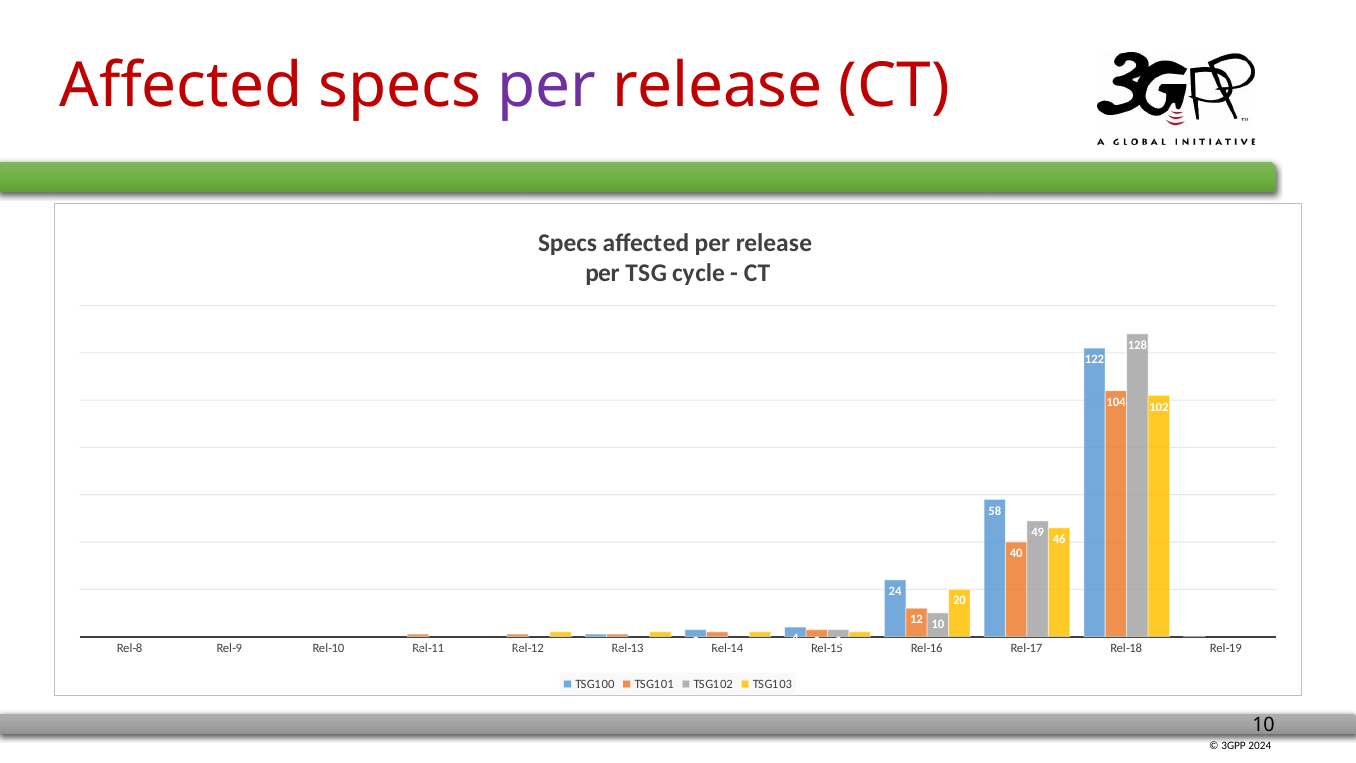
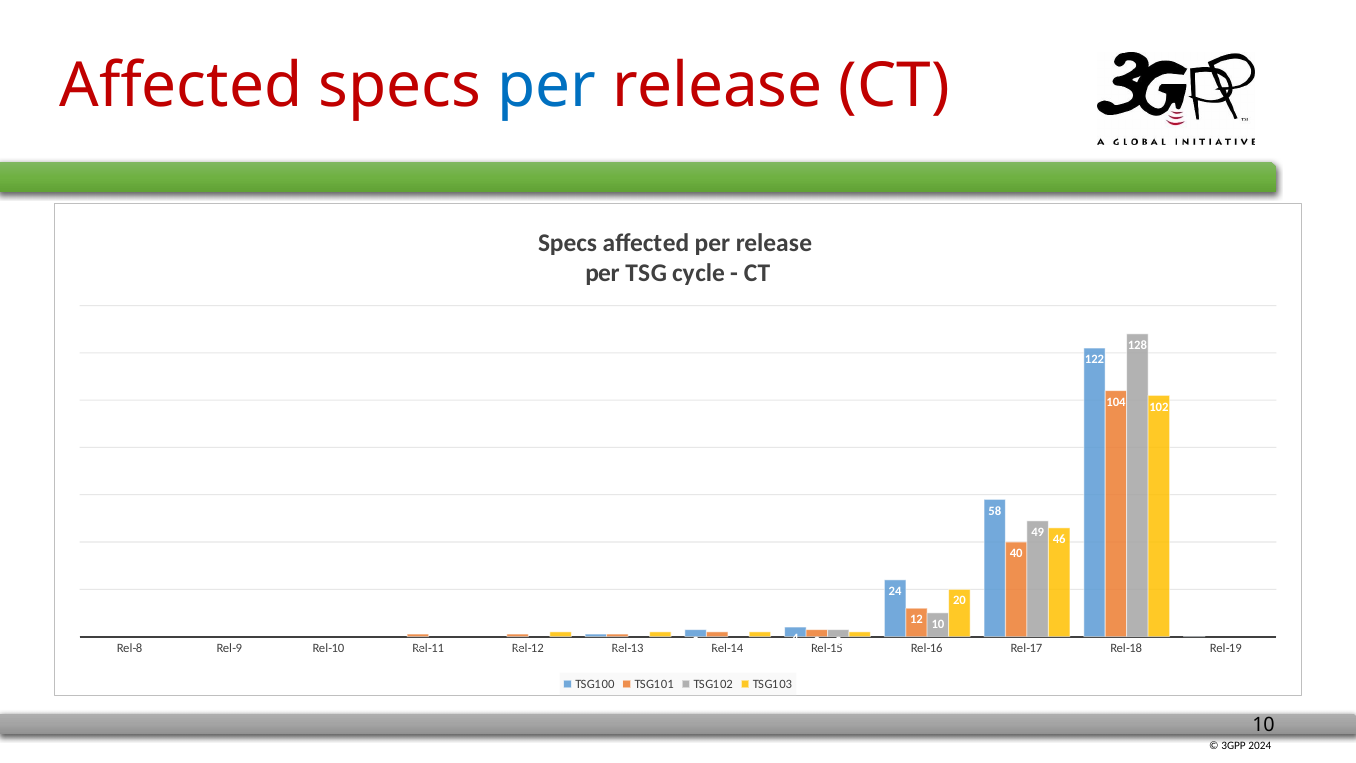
per at (547, 86) colour: purple -> blue
